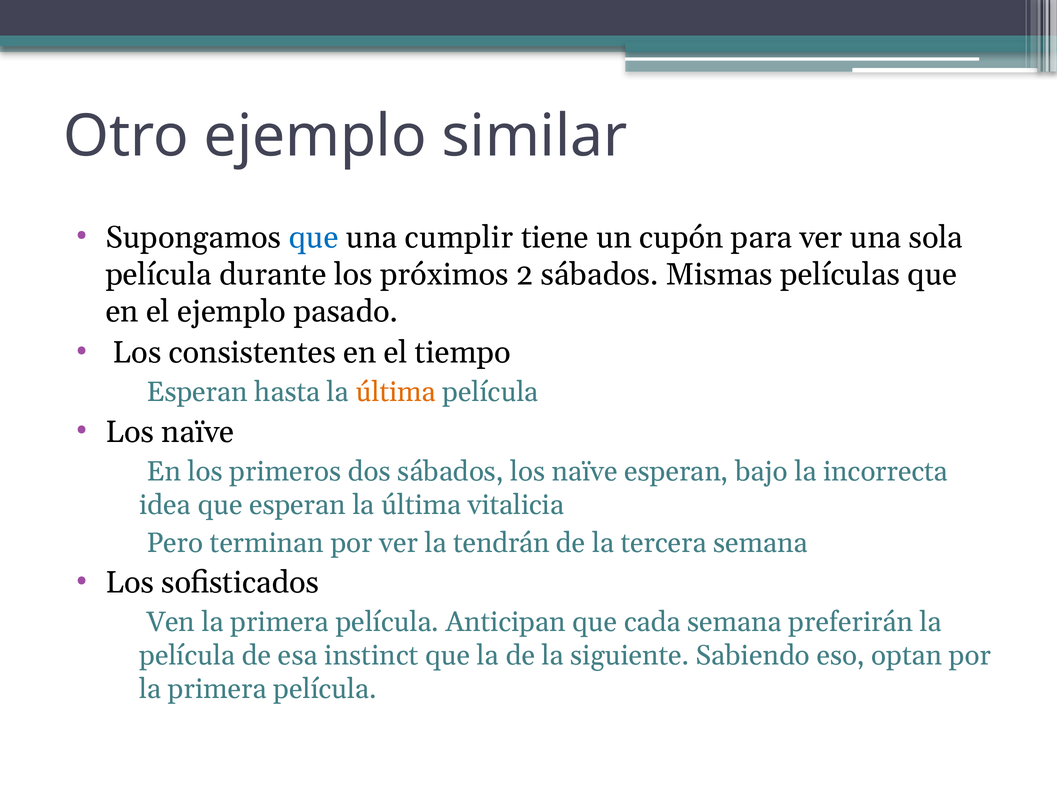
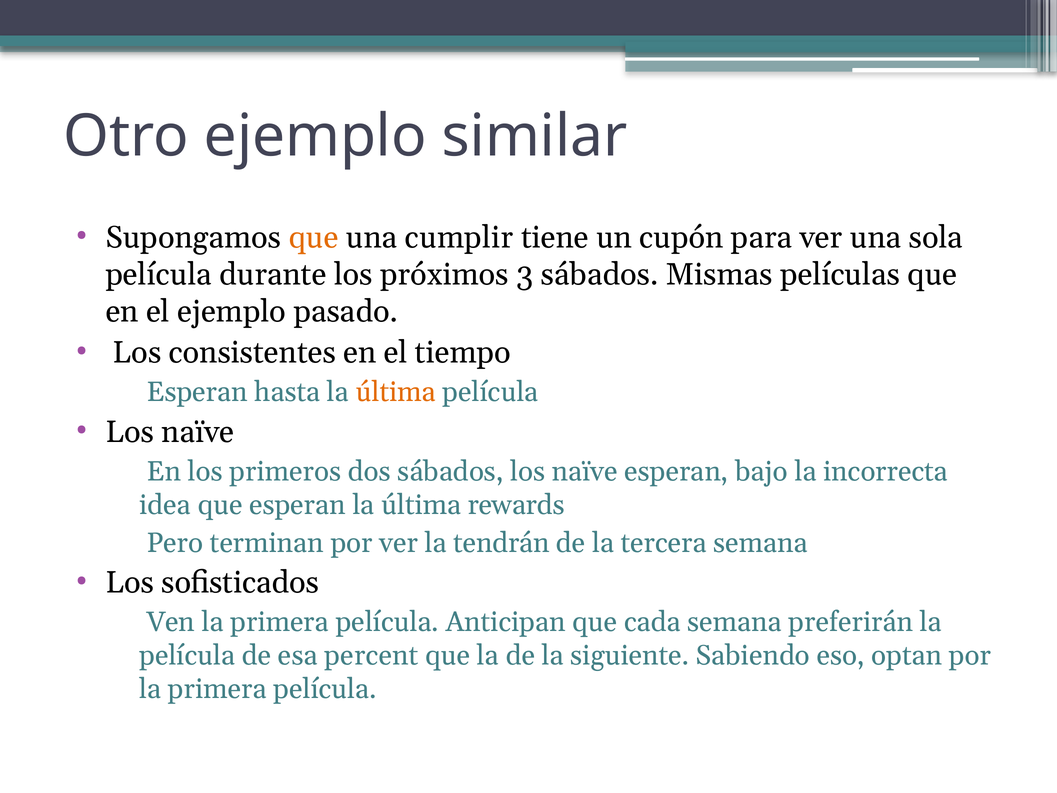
que at (314, 237) colour: blue -> orange
2: 2 -> 3
vitalicia: vitalicia -> rewards
instinct: instinct -> percent
